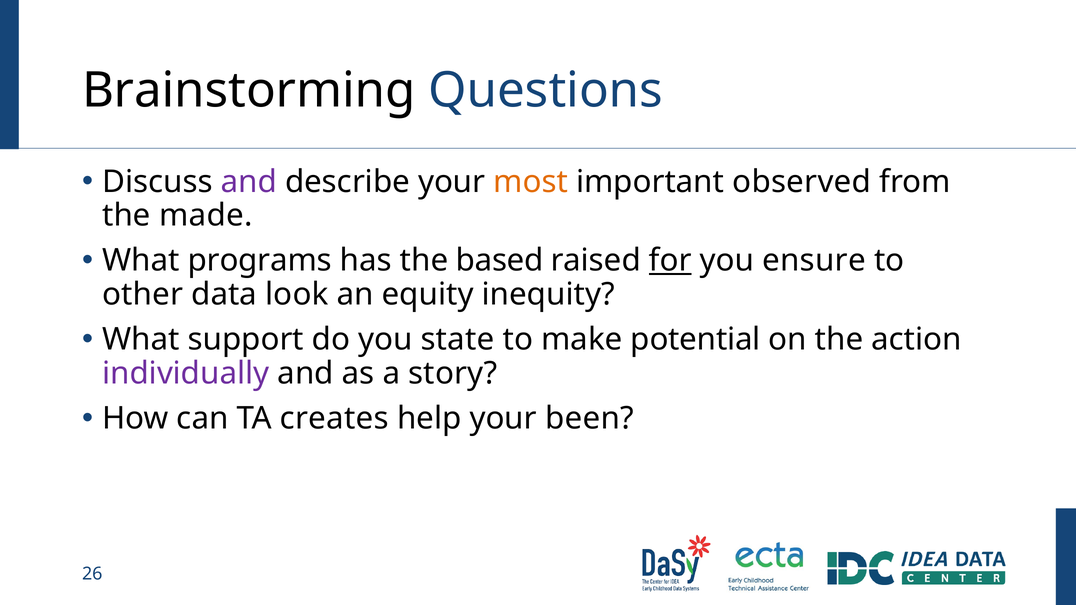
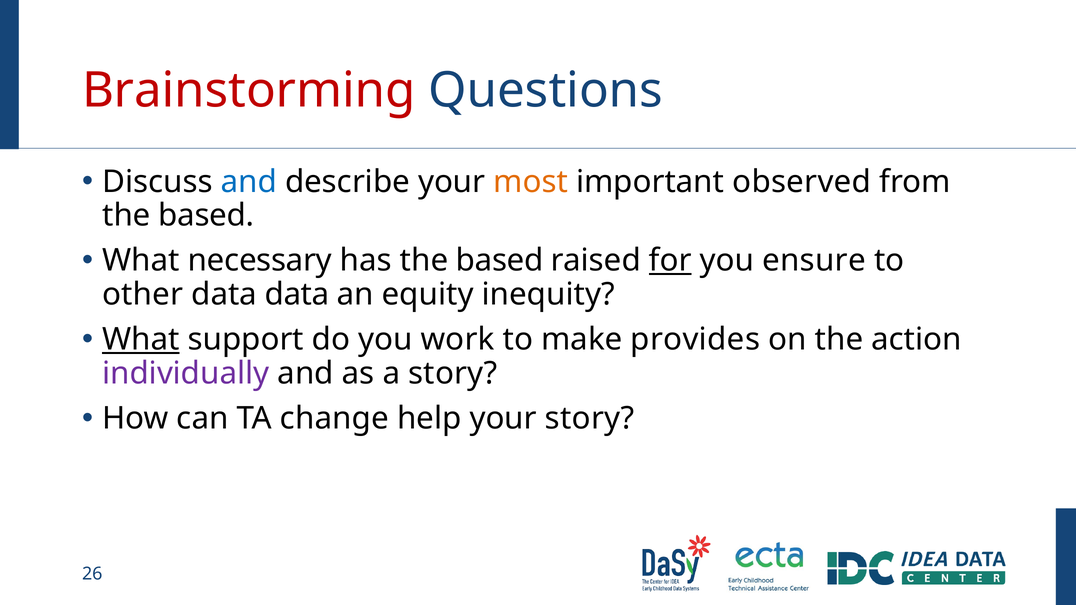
Brainstorming colour: black -> red
and at (249, 182) colour: purple -> blue
made at (206, 216): made -> based
programs: programs -> necessary
data look: look -> data
What at (141, 340) underline: none -> present
state: state -> work
potential: potential -> provides
creates: creates -> change
your been: been -> story
